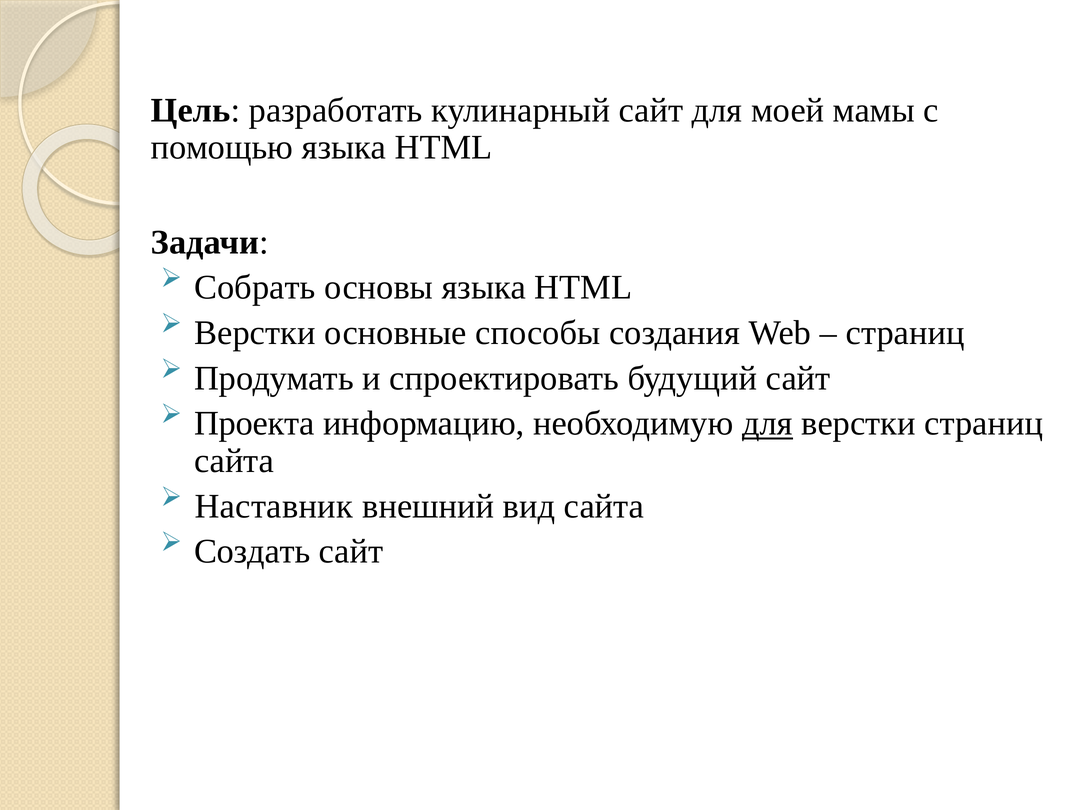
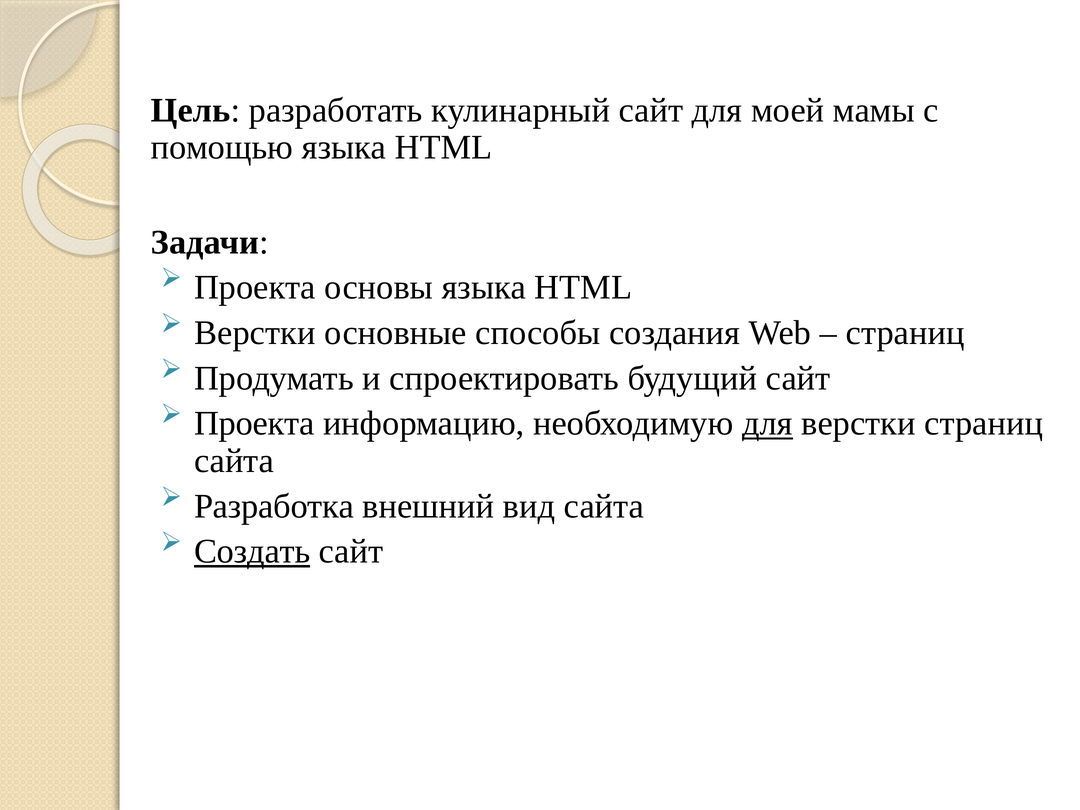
Собрать at (255, 288): Собрать -> Проекта
Наставник: Наставник -> Разработка
Создать underline: none -> present
